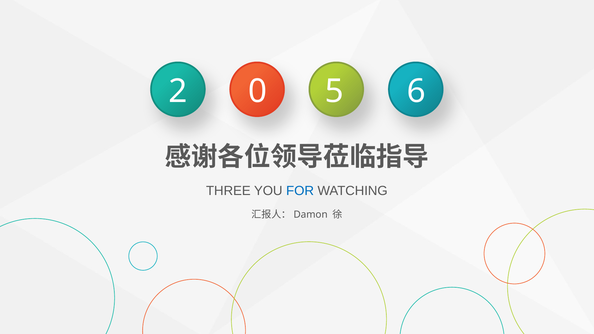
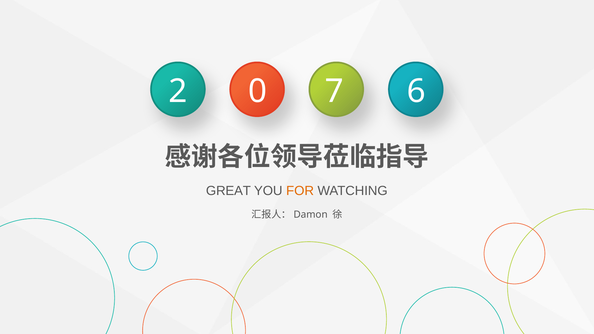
5: 5 -> 7
THREE: THREE -> GREAT
FOR colour: blue -> orange
